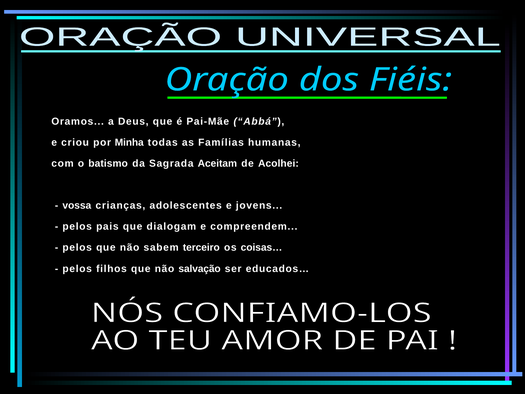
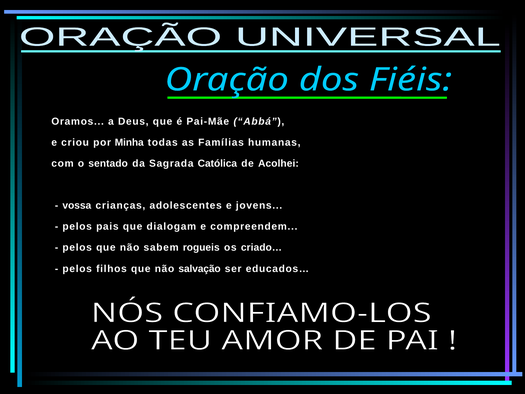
batismo: batismo -> sentado
Aceitam: Aceitam -> Católica
terceiro: terceiro -> rogueis
coisas…: coisas… -> criado…
